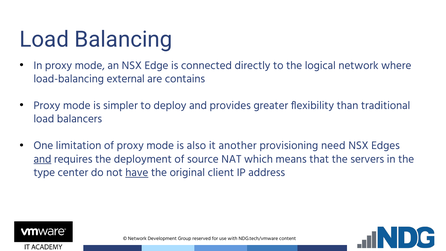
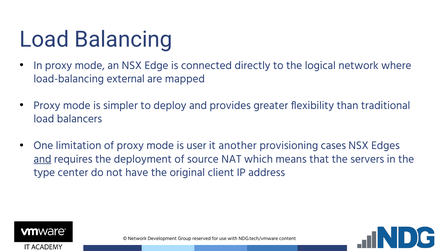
contains: contains -> mapped
also: also -> user
need: need -> cases
have underline: present -> none
